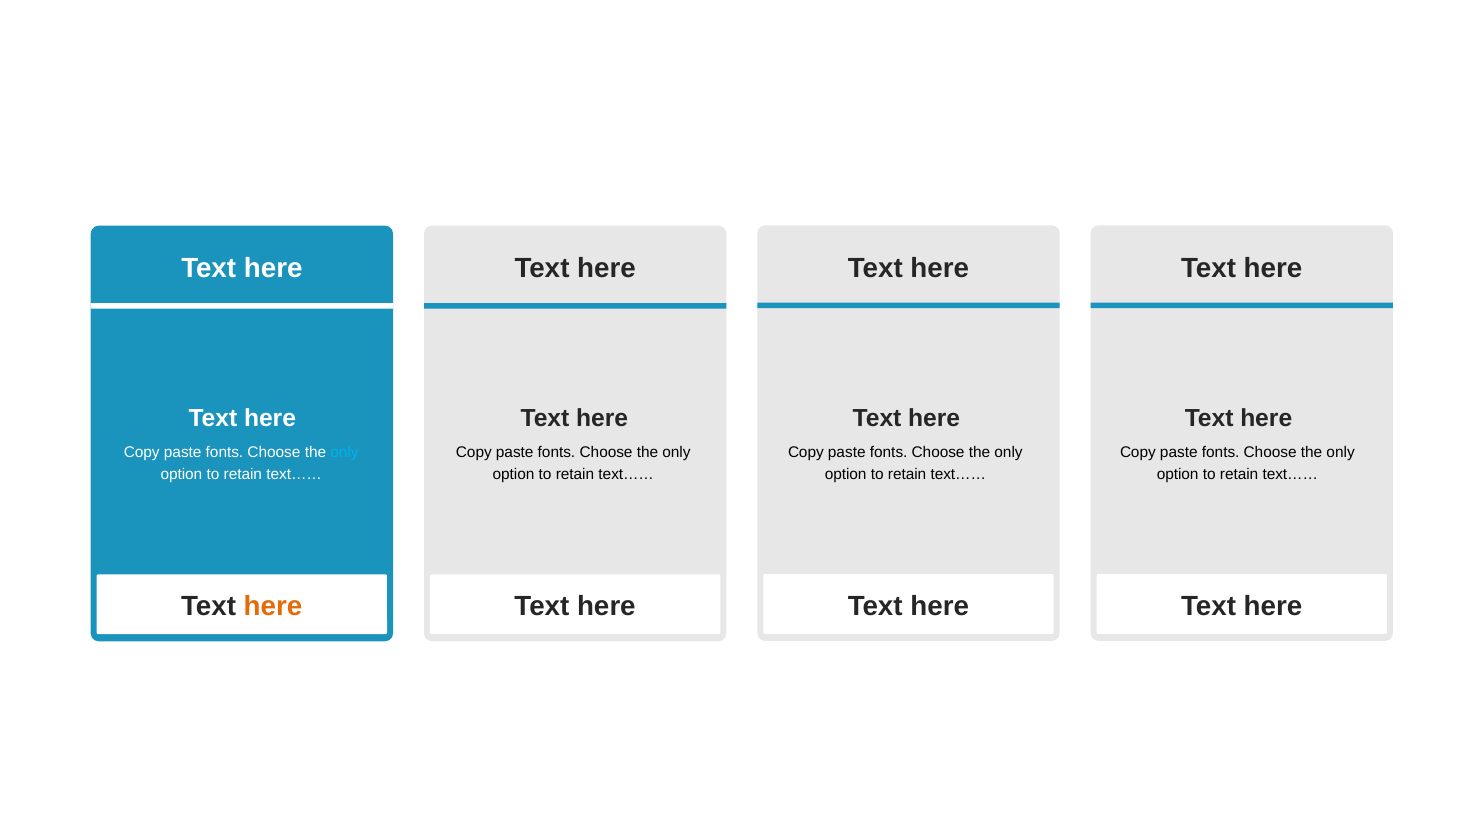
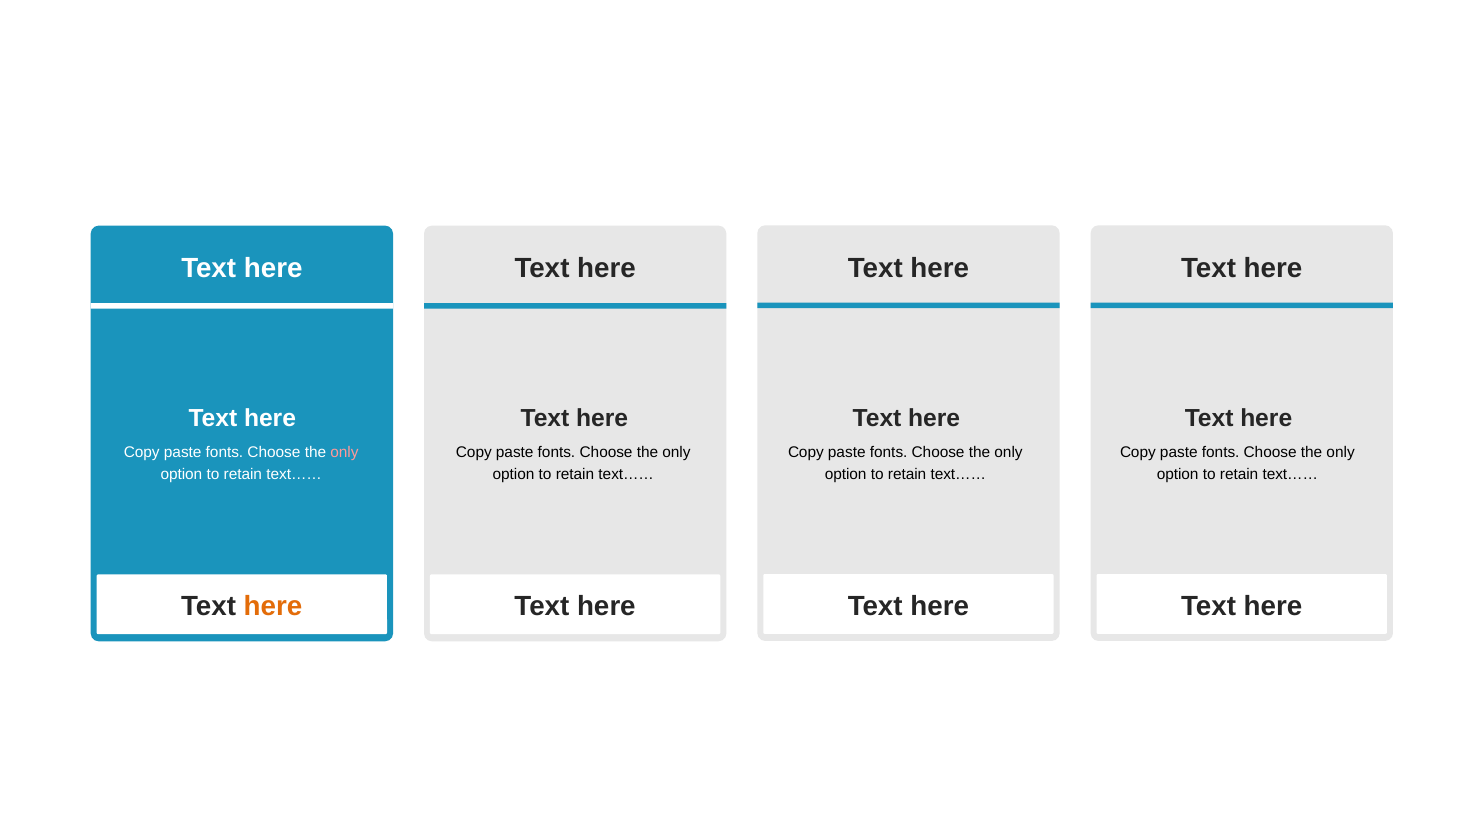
only at (344, 453) colour: light blue -> pink
